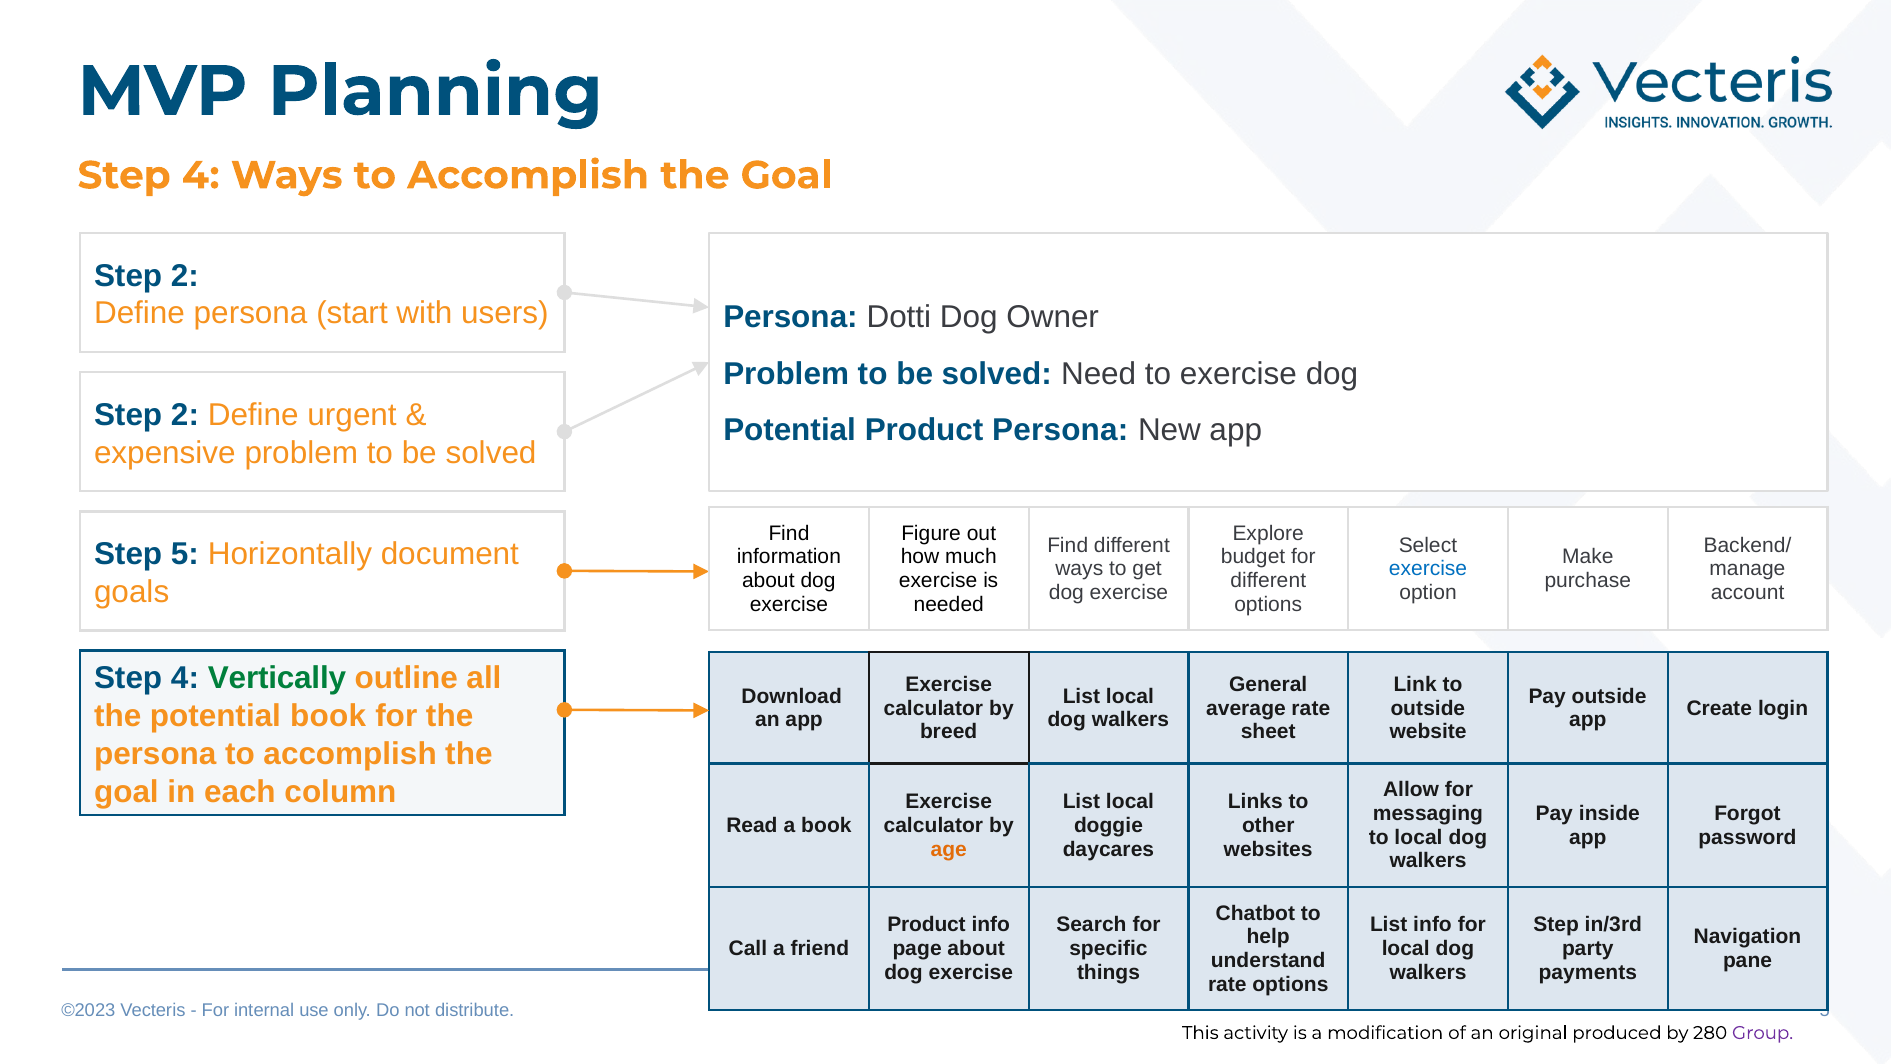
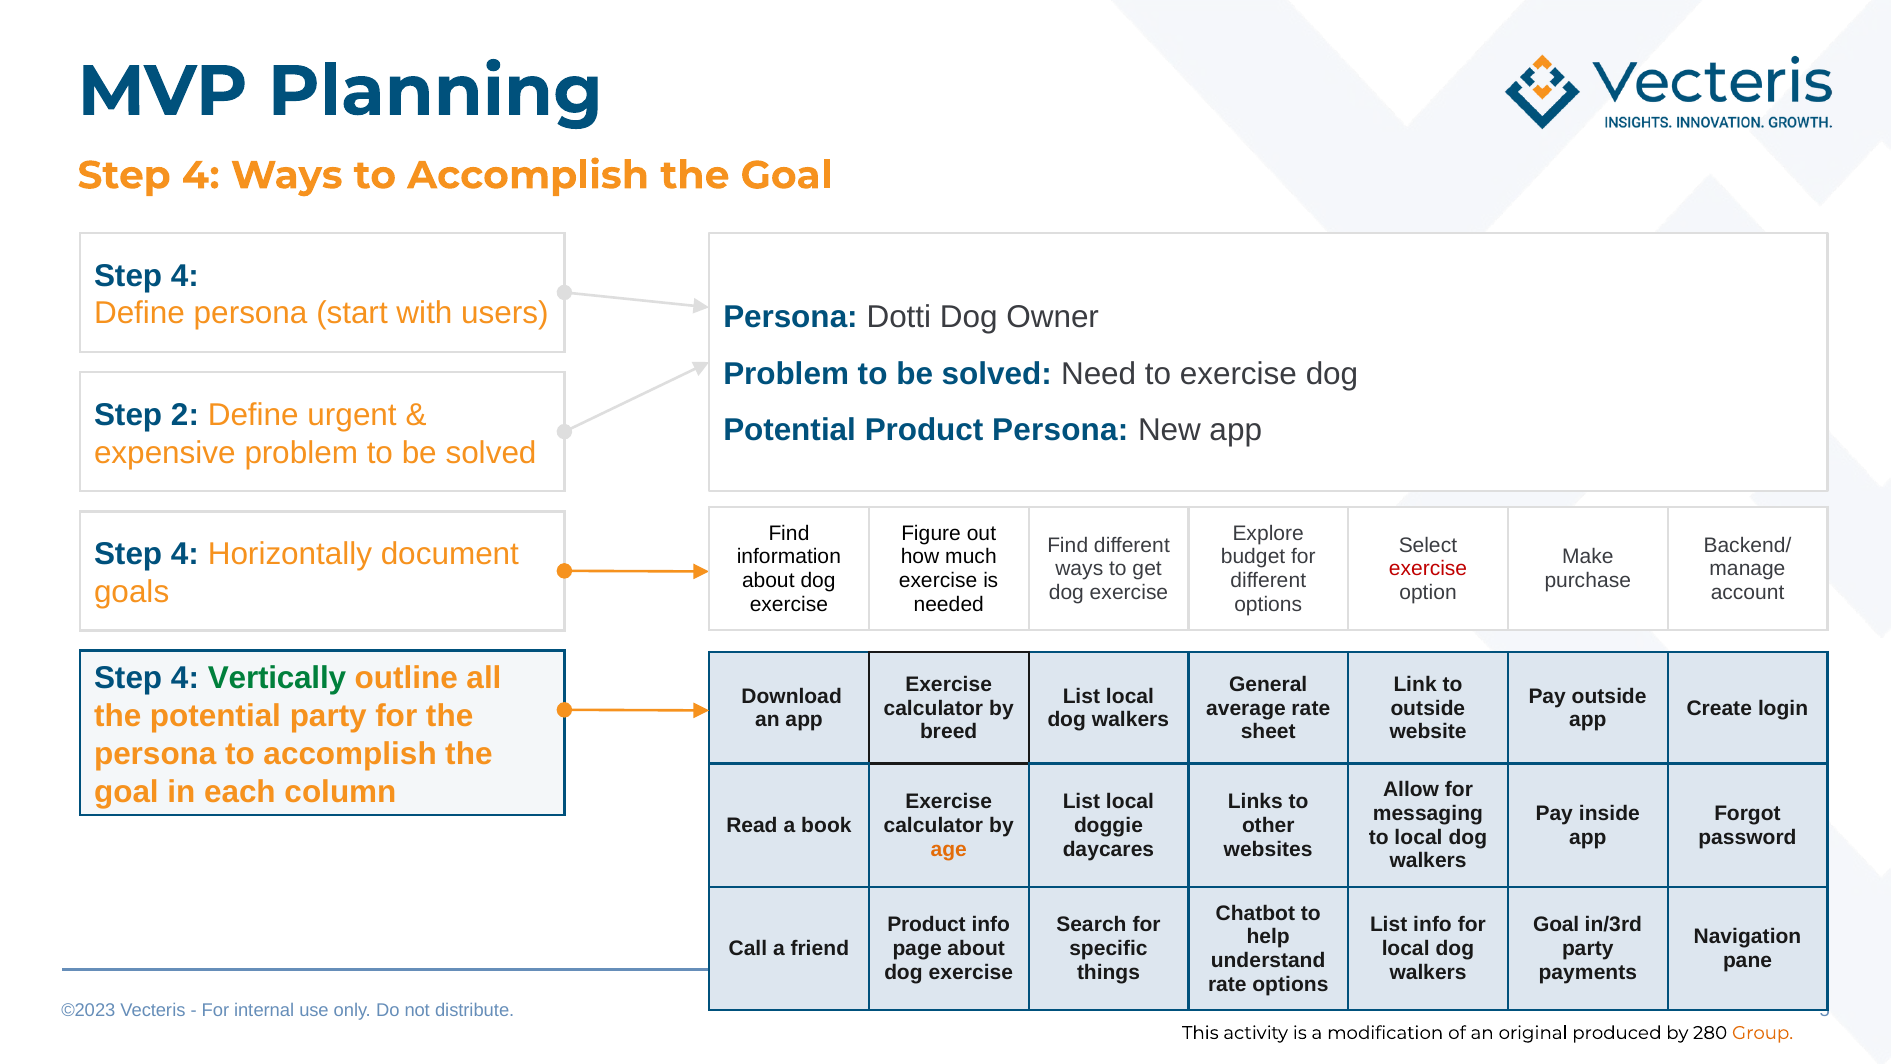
2 at (185, 276): 2 -> 4
5 at (185, 554): 5 -> 4
exercise at (1428, 569) colour: blue -> red
potential book: book -> party
Step at (1556, 925): Step -> Goal
Group colour: purple -> orange
